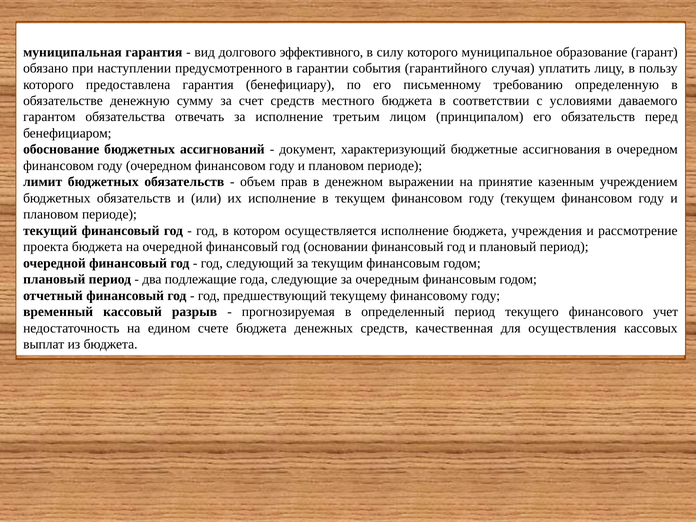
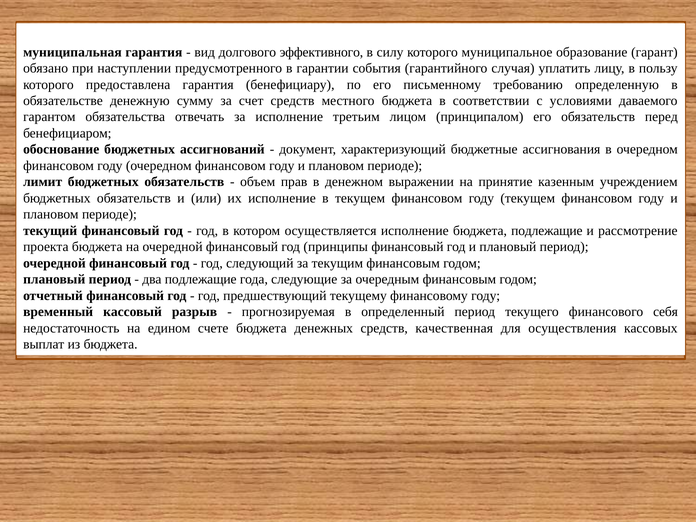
бюджета учреждения: учреждения -> подлежащие
основании: основании -> принципы
учет: учет -> себя
